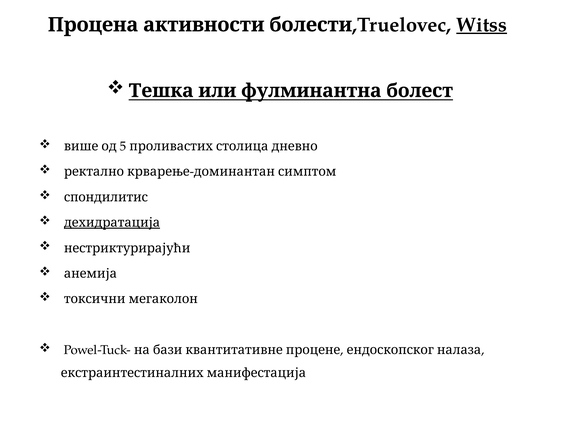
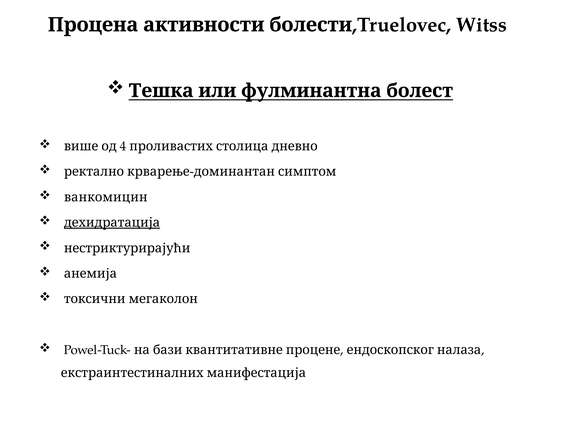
Witss underline: present -> none
5: 5 -> 4
спондилитис: спондилитис -> ванкомицин
